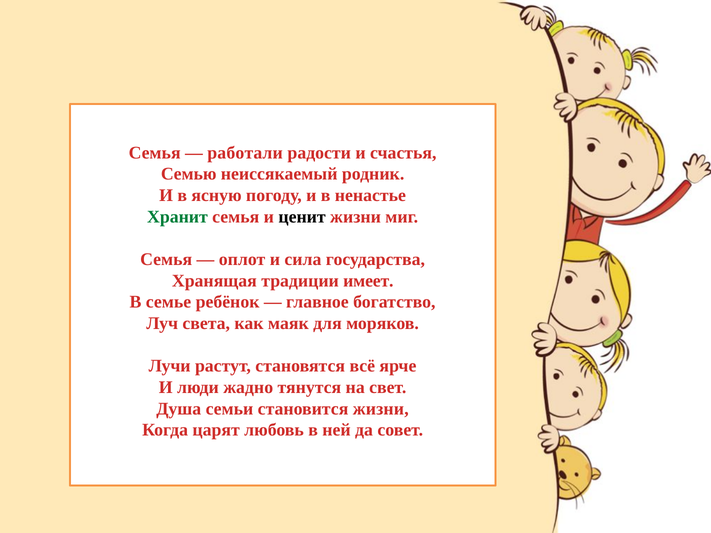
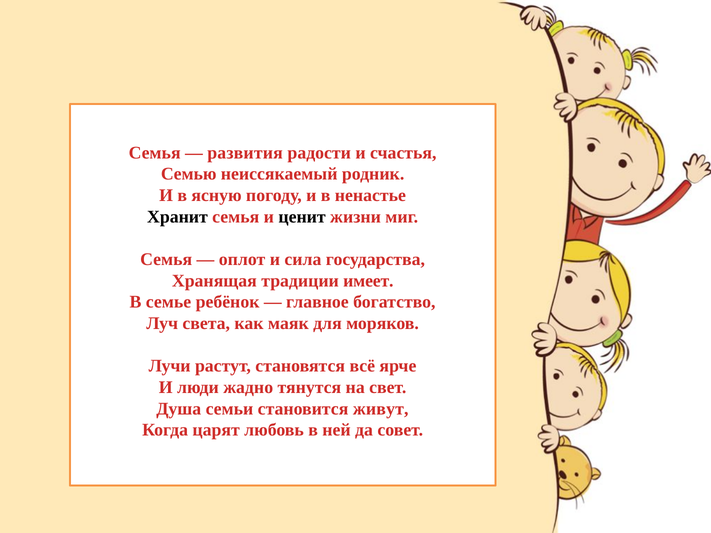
работали: работали -> развития
Хранит colour: green -> black
становится жизни: жизни -> живут
